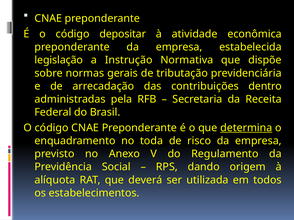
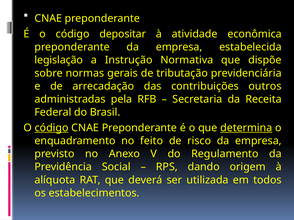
dentro: dentro -> outros
código at (52, 128) underline: none -> present
toda: toda -> feito
